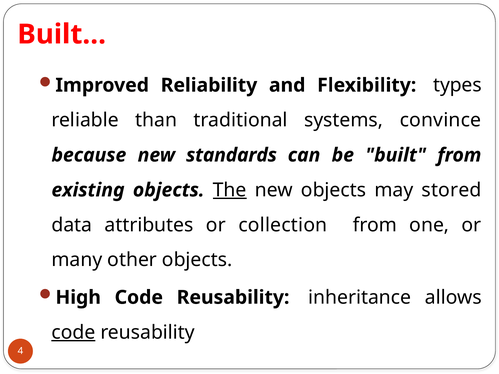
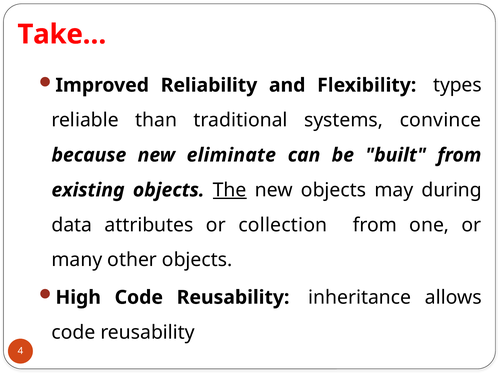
Built…: Built… -> Take…
standards: standards -> eliminate
stored: stored -> during
code at (73, 333) underline: present -> none
